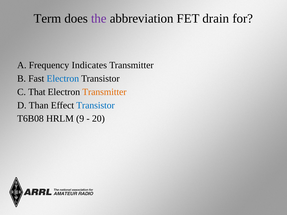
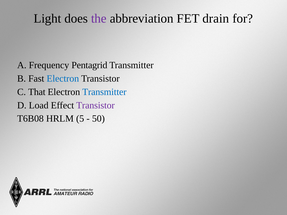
Term: Term -> Light
Indicates: Indicates -> Pentagrid
Transmitter at (104, 92) colour: orange -> blue
Than: Than -> Load
Transistor at (95, 105) colour: blue -> purple
9: 9 -> 5
20: 20 -> 50
